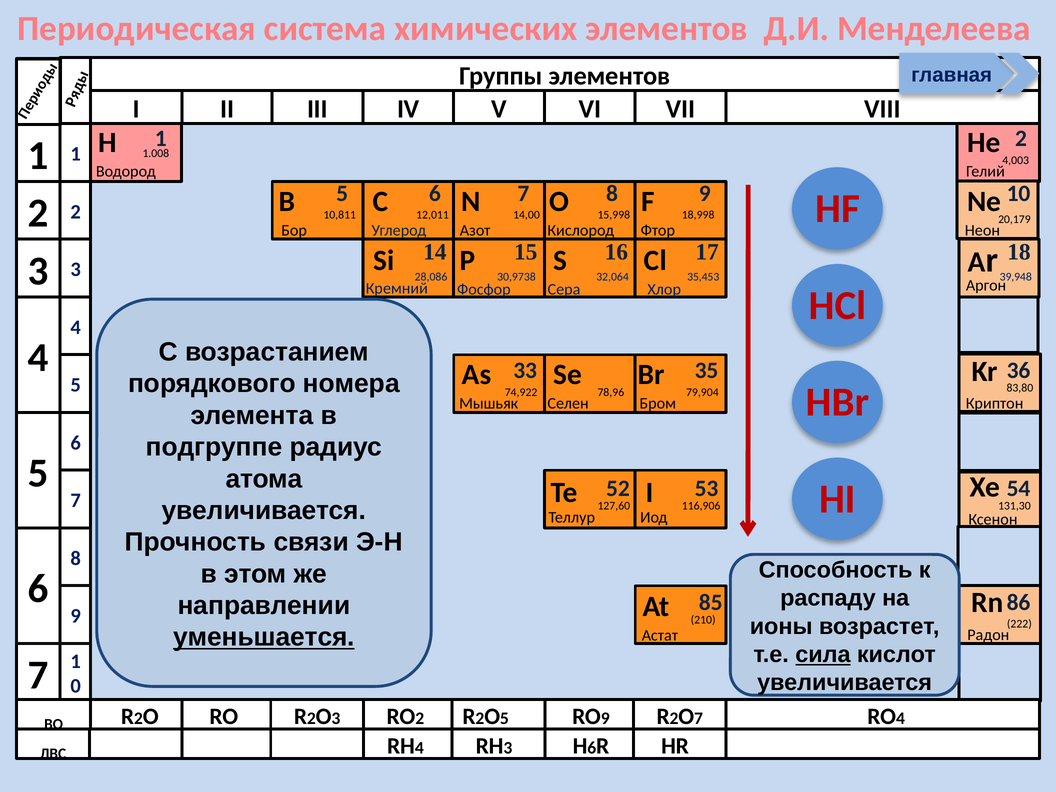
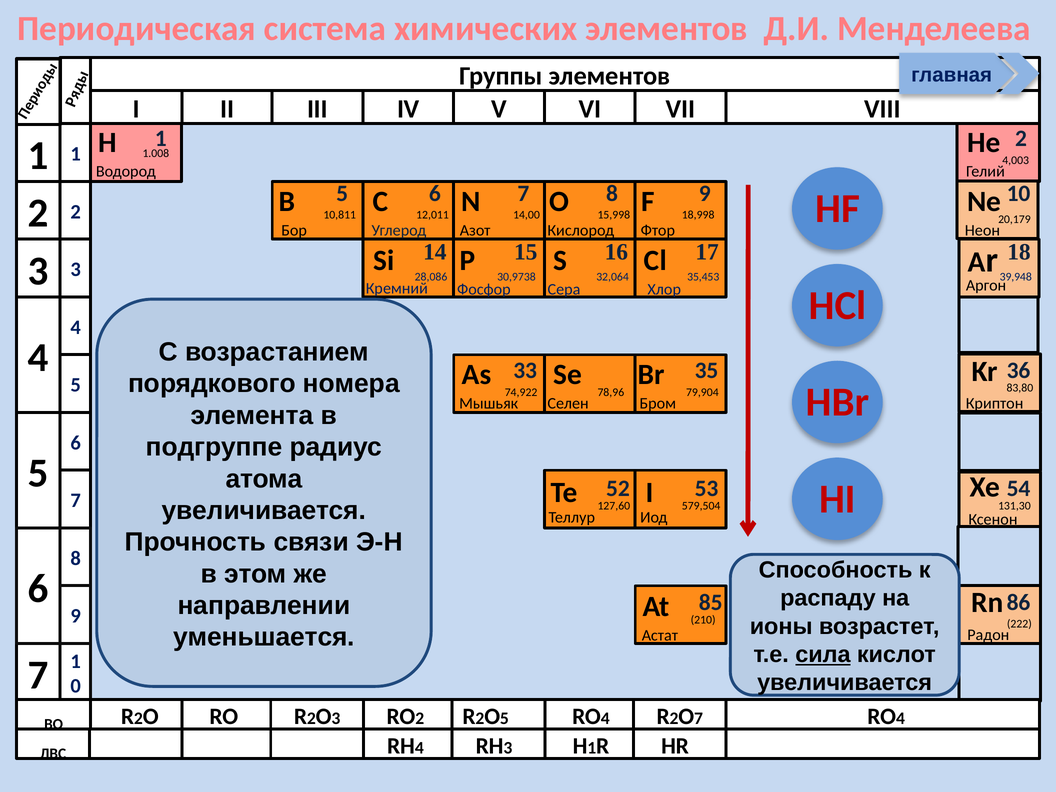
116,906: 116,906 -> 579,504
уменьшается underline: present -> none
5 RO 9: 9 -> 4
6 at (592, 748): 6 -> 1
